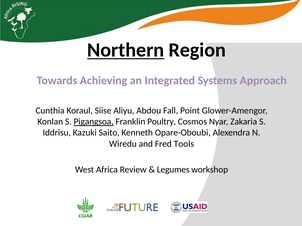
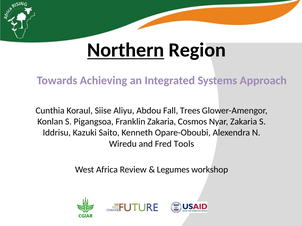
Point: Point -> Trees
Pigangsoa underline: present -> none
Franklin Poultry: Poultry -> Zakaria
